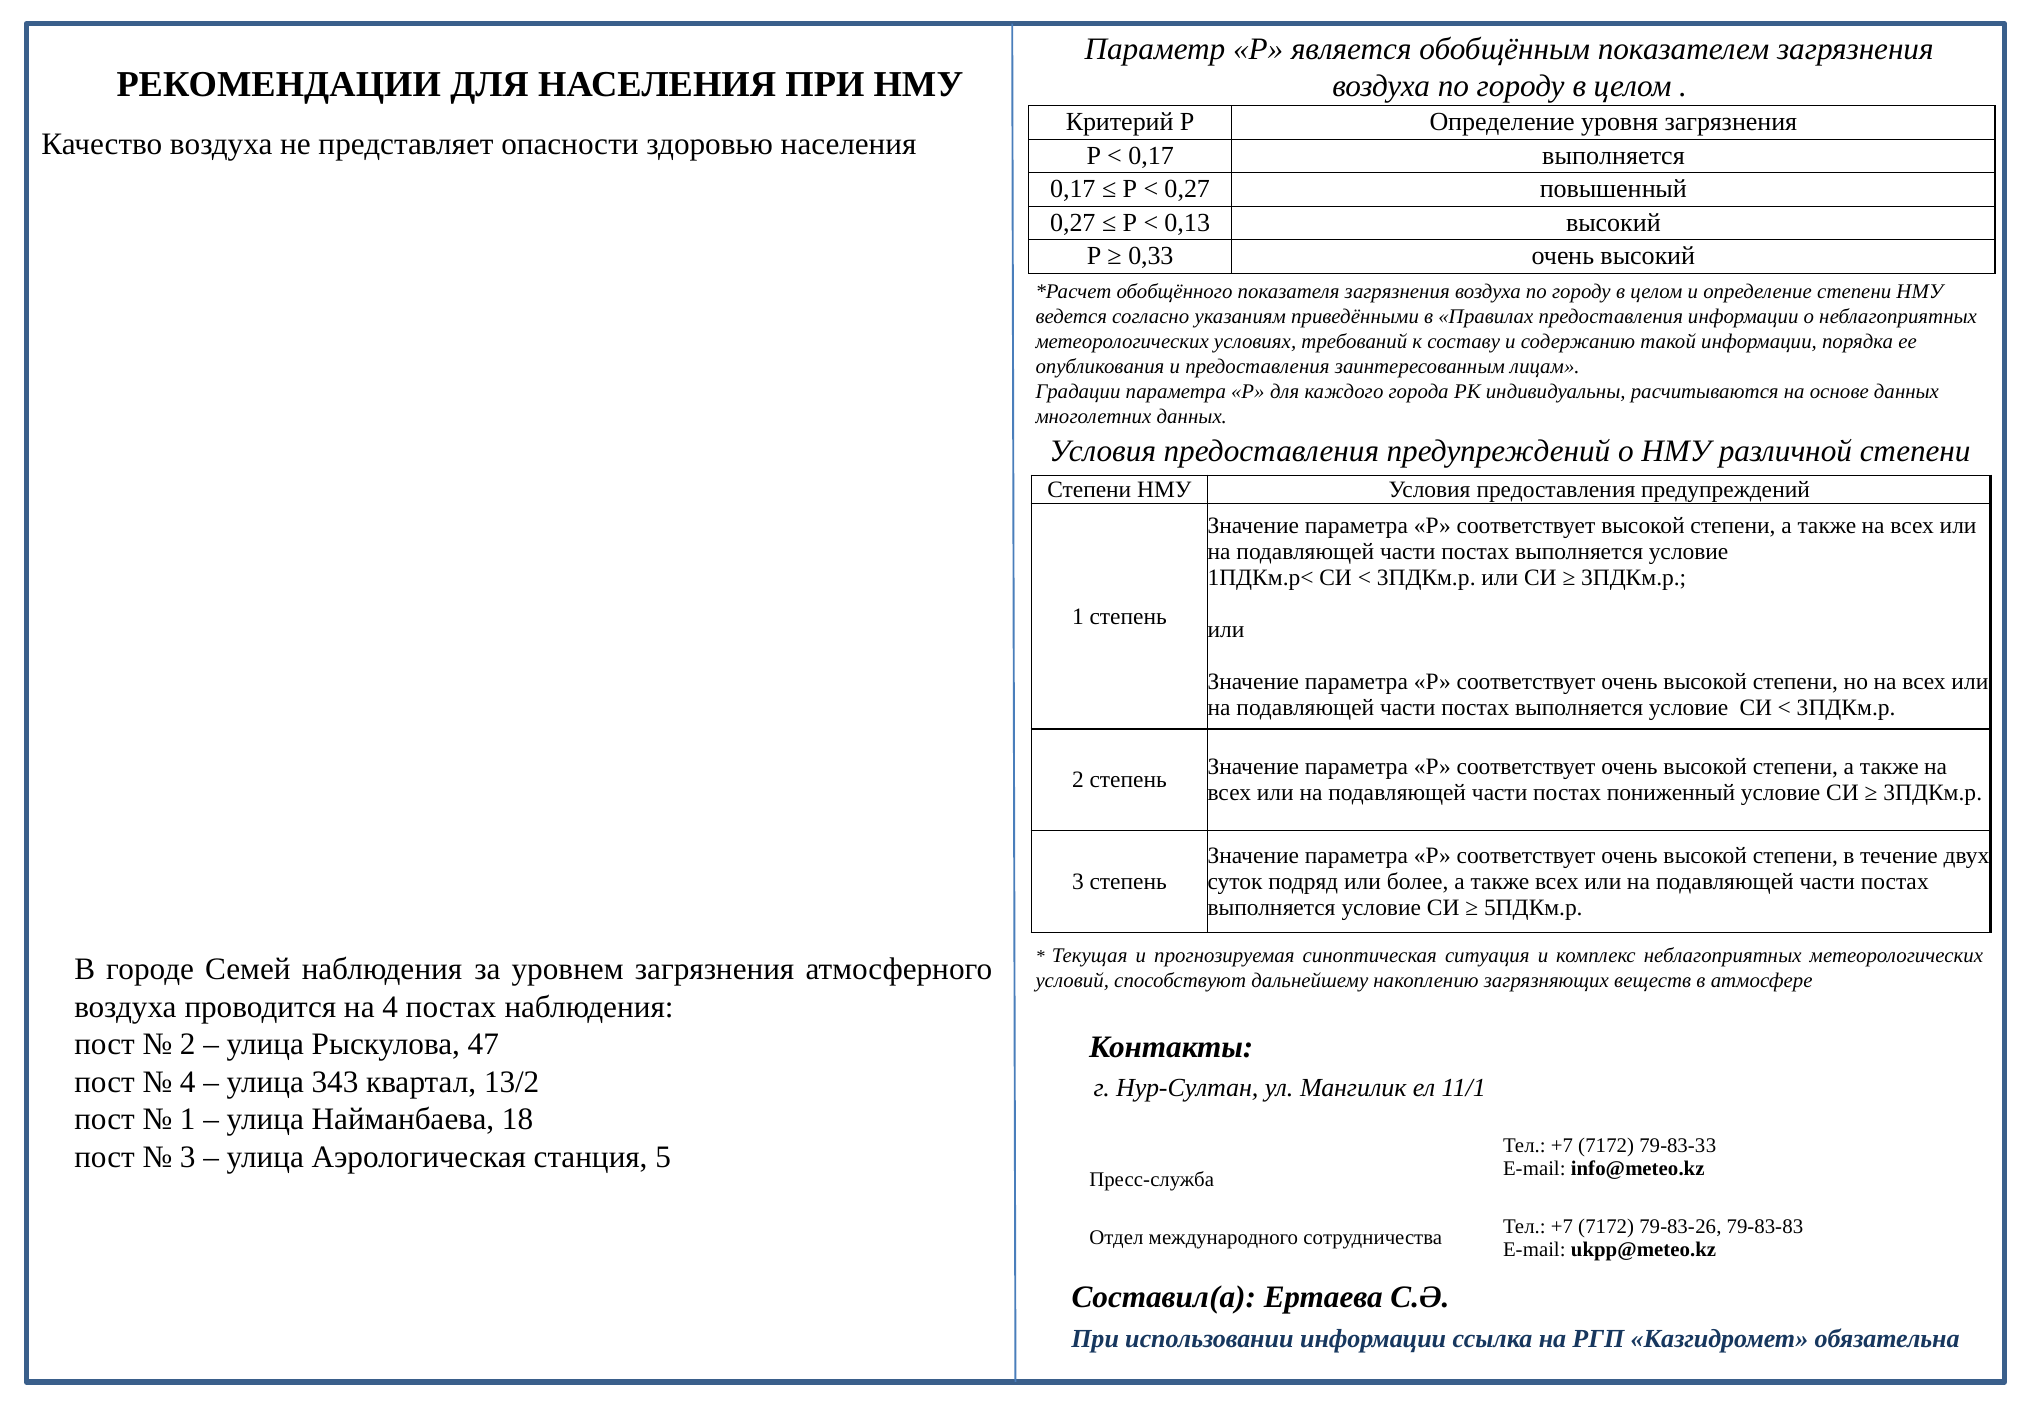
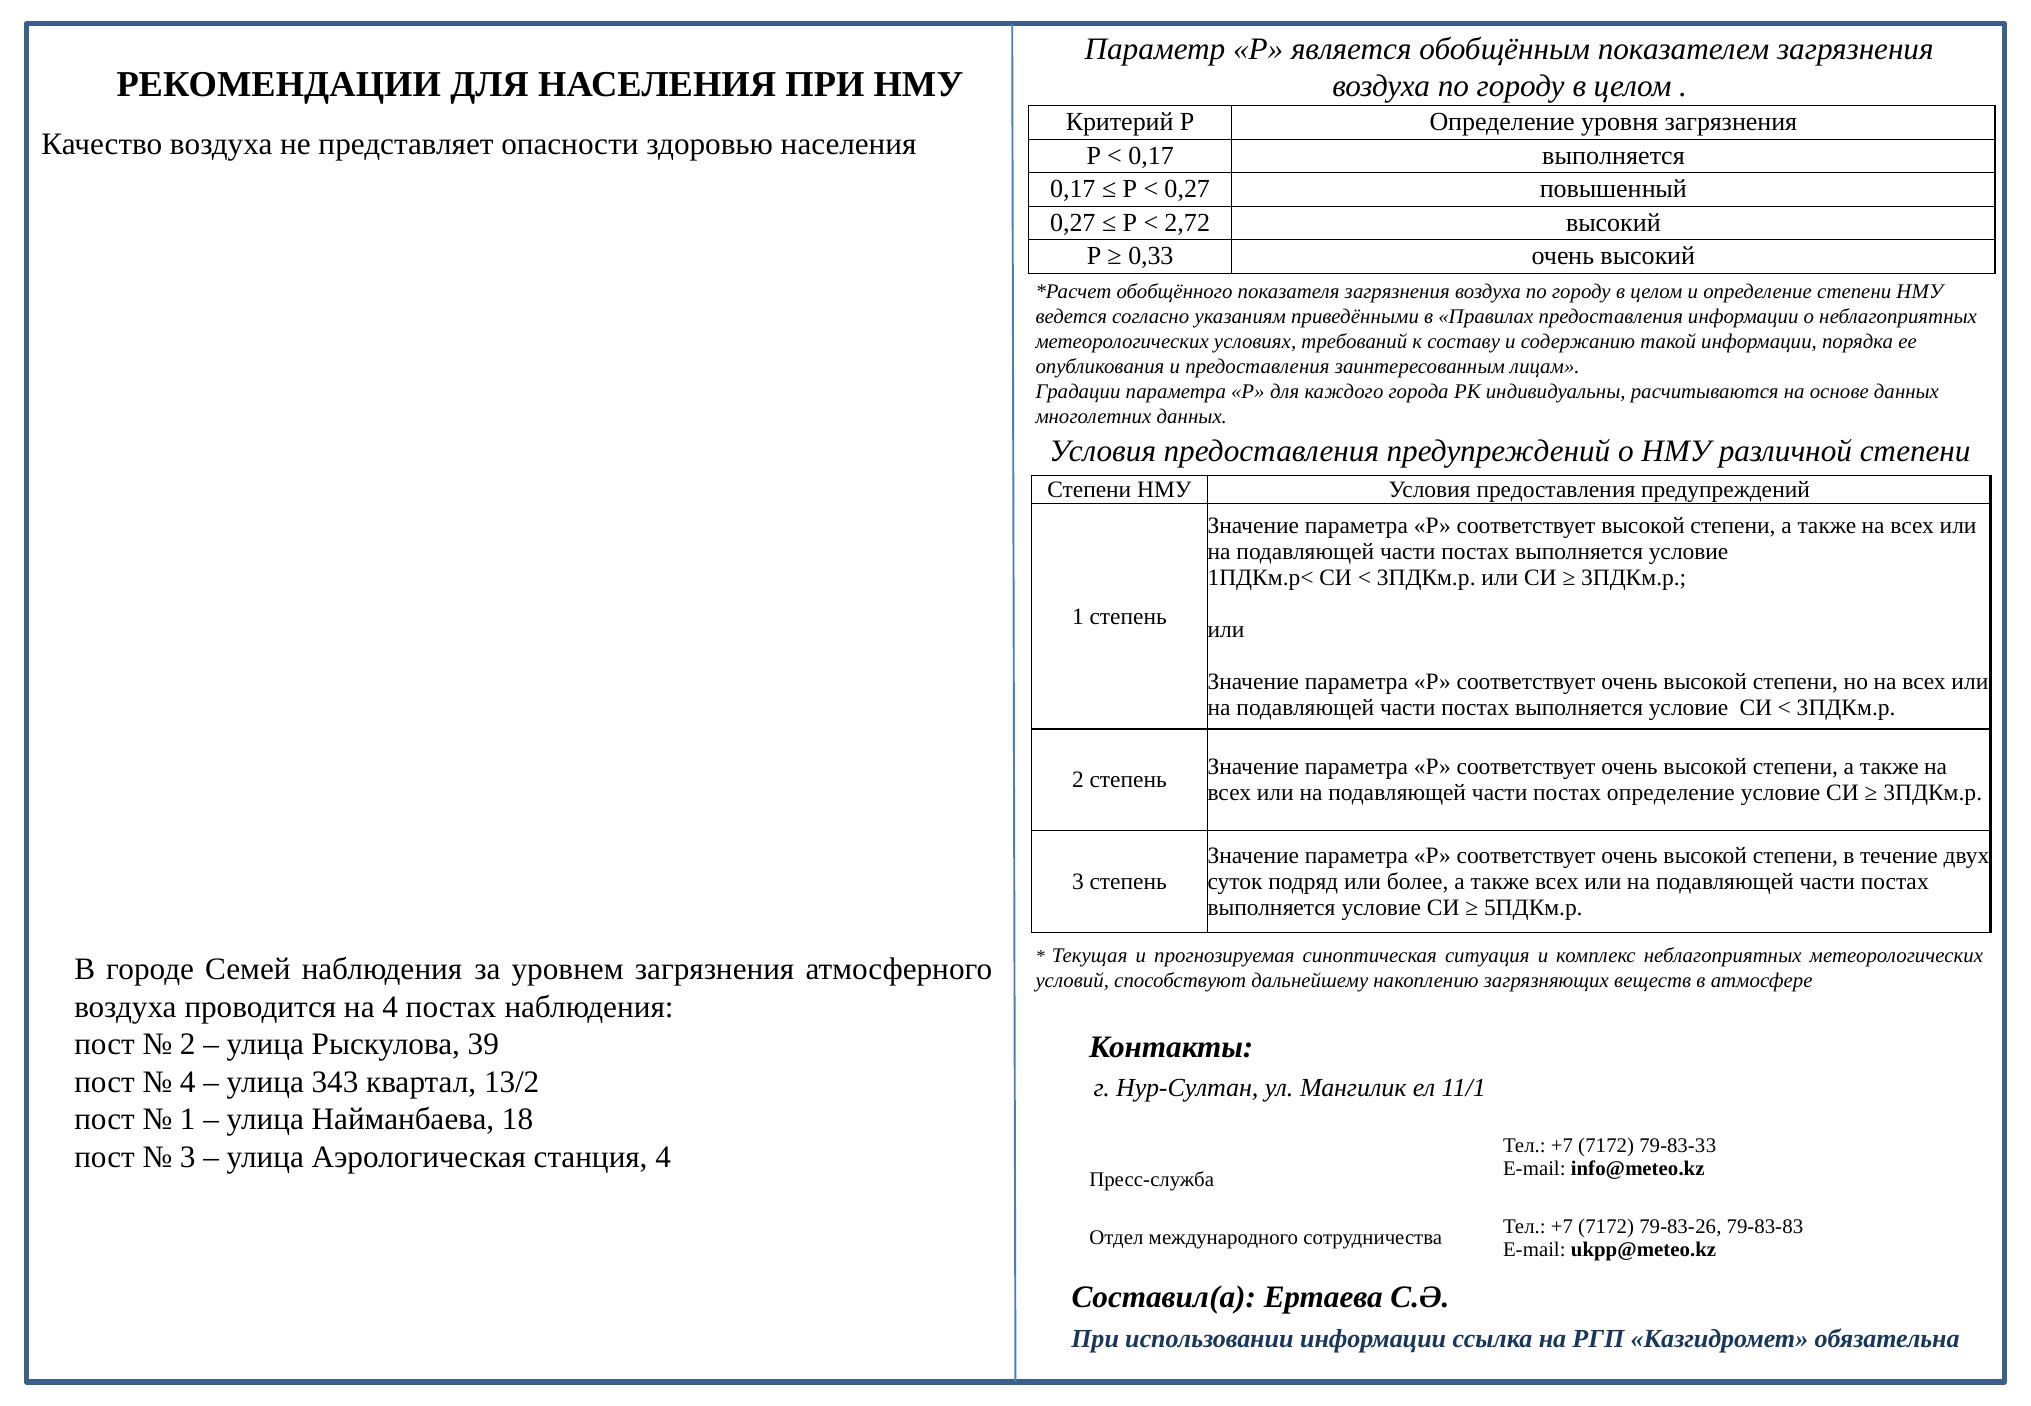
0,13: 0,13 -> 2,72
постах пониженный: пониженный -> определение
47: 47 -> 39
станция 5: 5 -> 4
